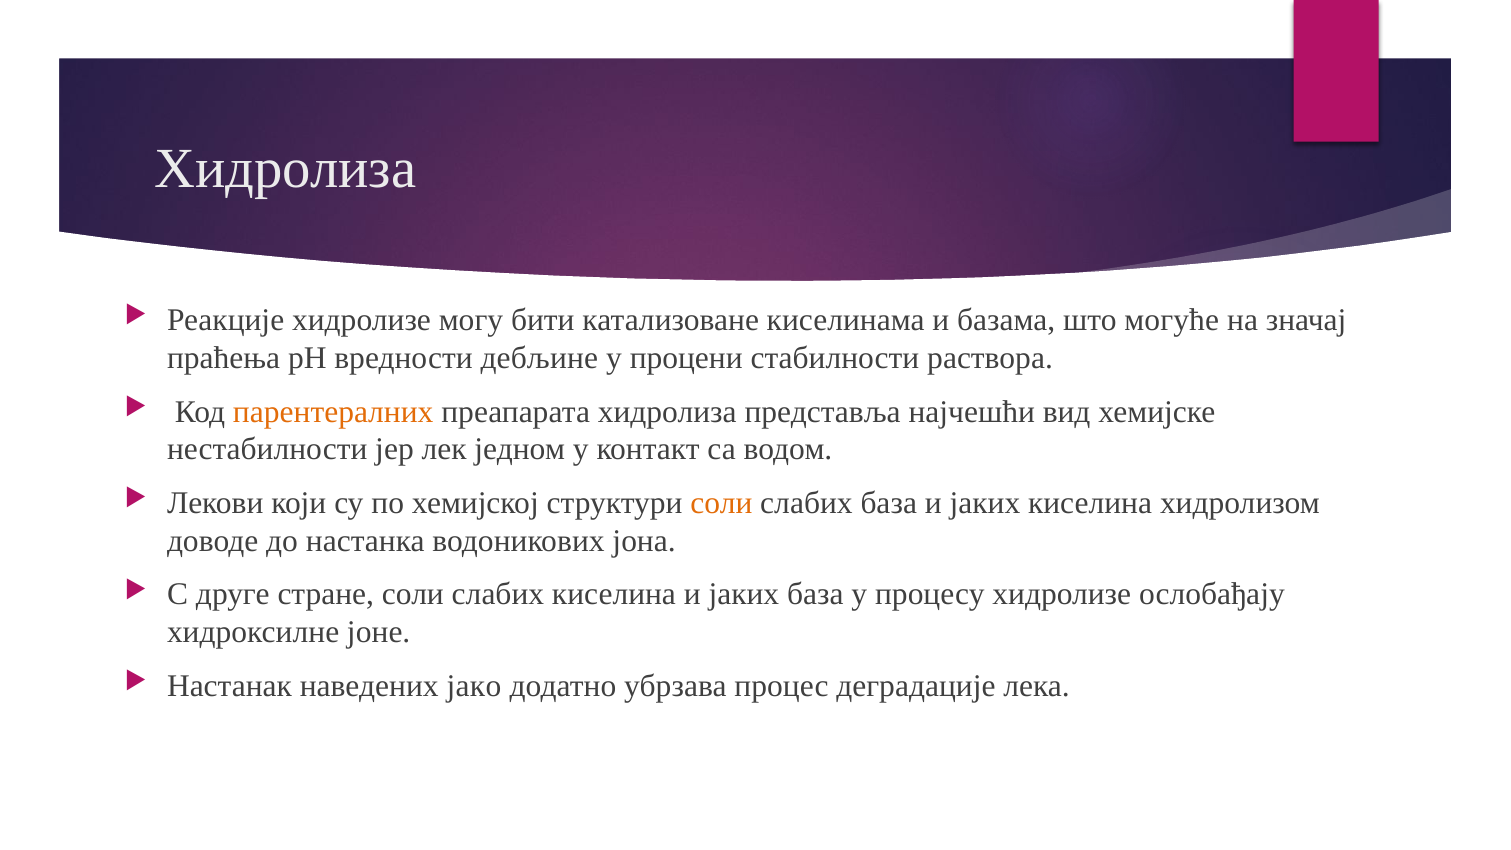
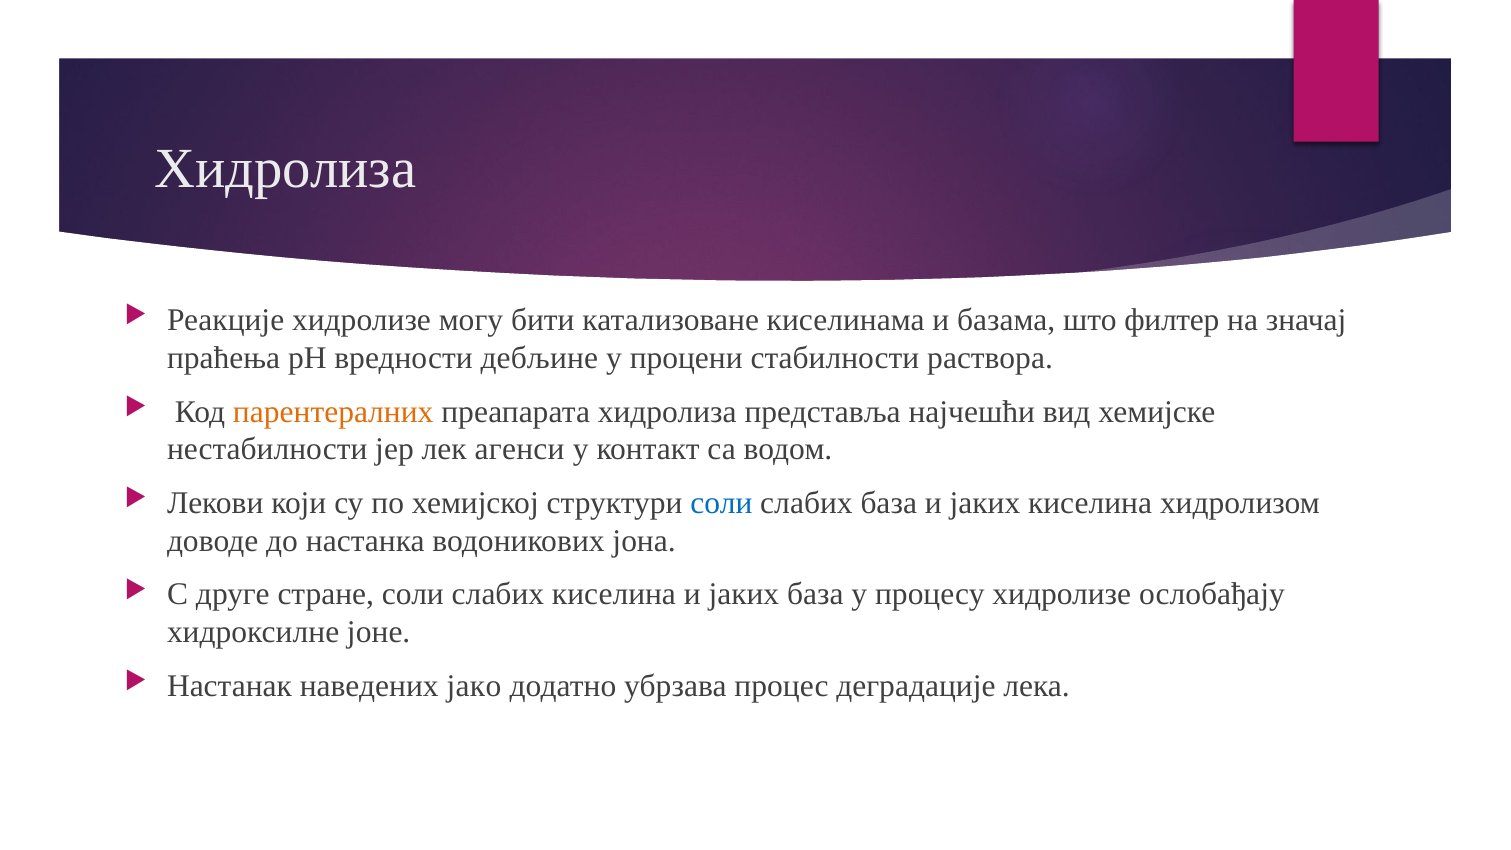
могуће: могуће -> филтер
једном: једном -> агенси
соли at (721, 503) colour: orange -> blue
